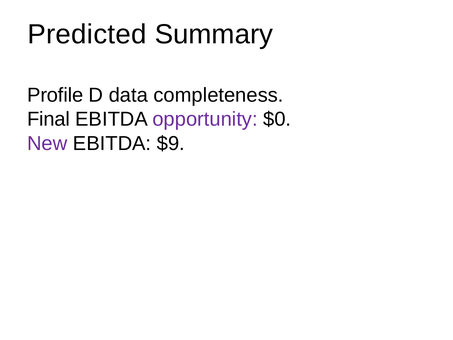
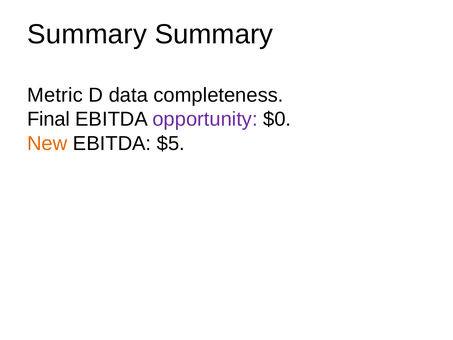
Predicted at (87, 34): Predicted -> Summary
Profile: Profile -> Metric
New colour: purple -> orange
$9: $9 -> $5
